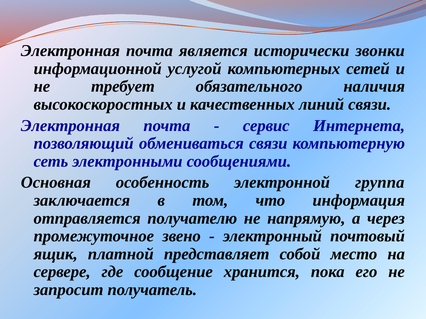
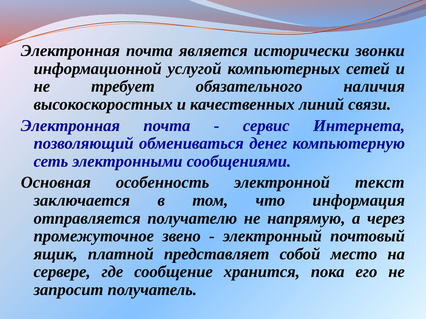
обмениваться связи: связи -> денег
группа: группа -> текст
